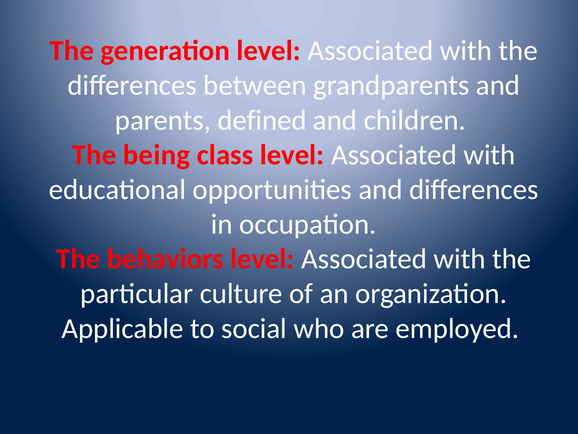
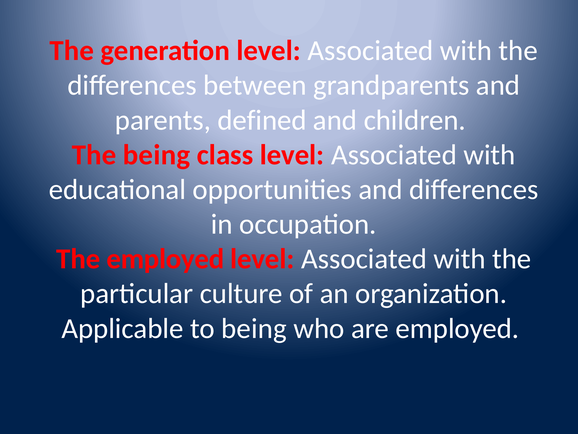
The behaviors: behaviors -> employed
to social: social -> being
